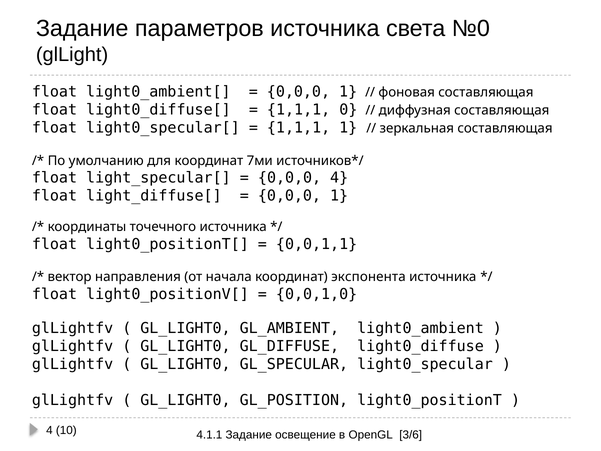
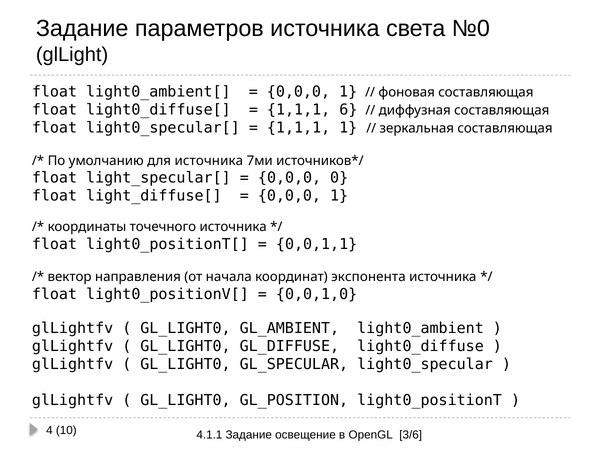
0: 0 -> 6
для координат: координат -> источника
0,0,0 4: 4 -> 0
